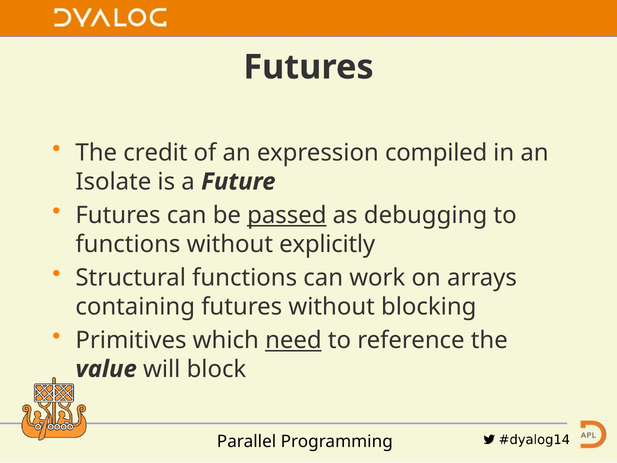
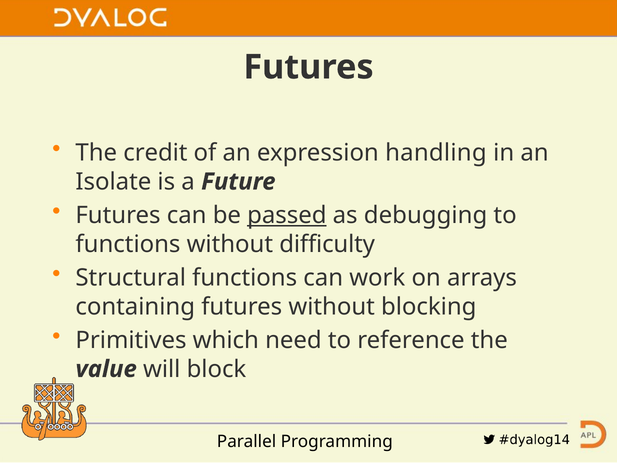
compiled: compiled -> handling
explicitly: explicitly -> difficulty
need underline: present -> none
